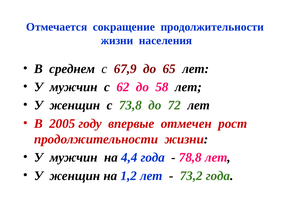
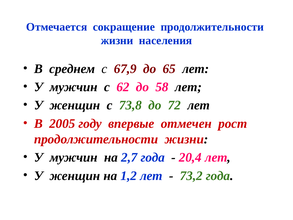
4,4: 4,4 -> 2,7
78,8: 78,8 -> 20,4
